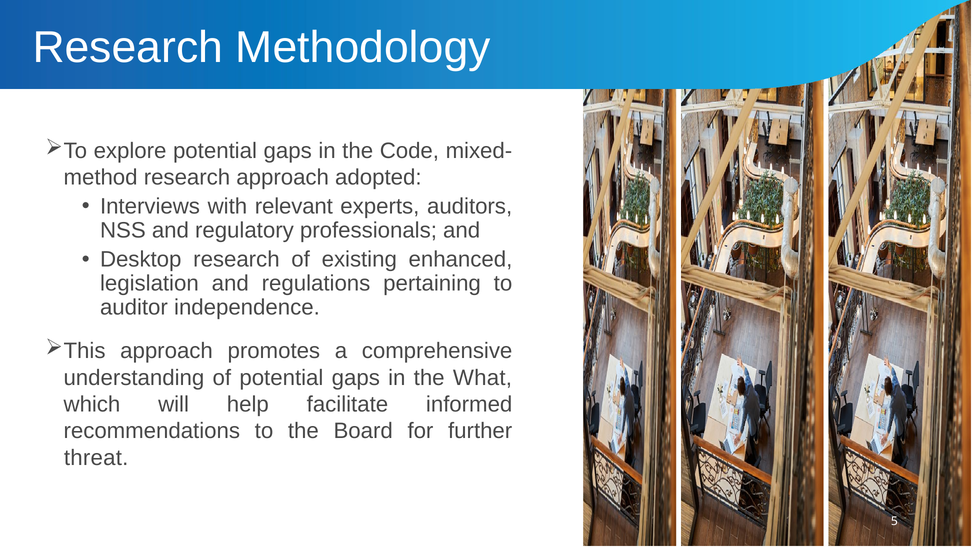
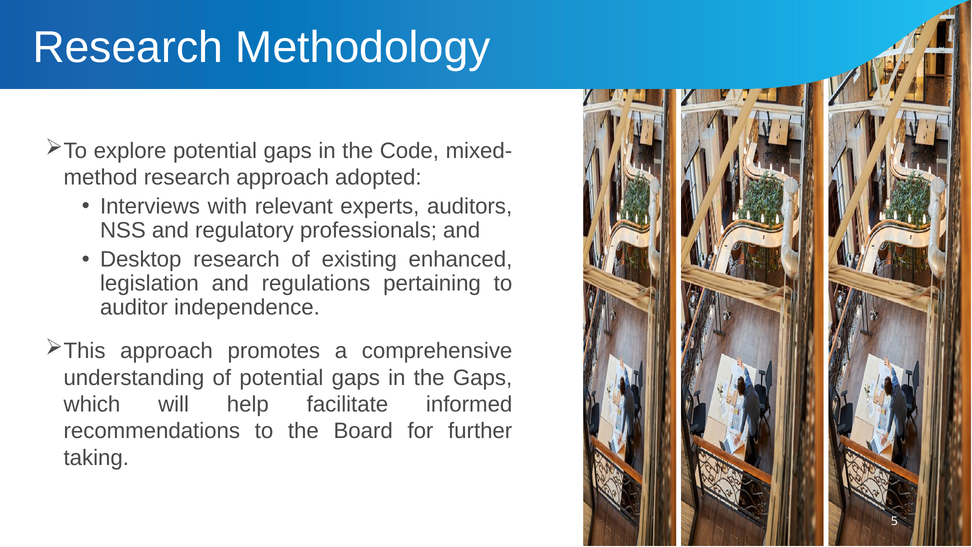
the What: What -> Gaps
threat: threat -> taking
